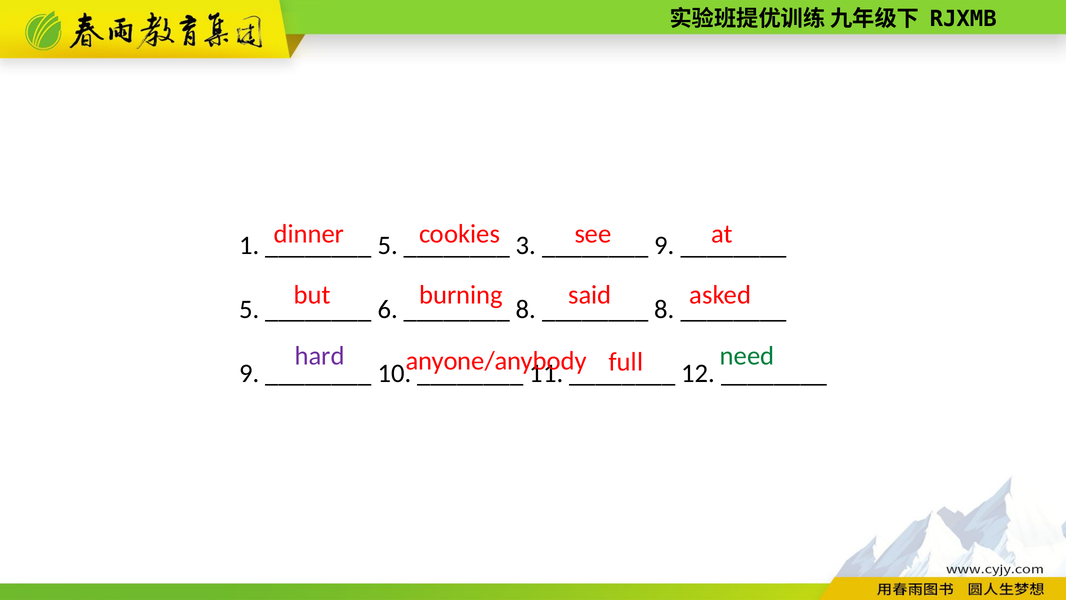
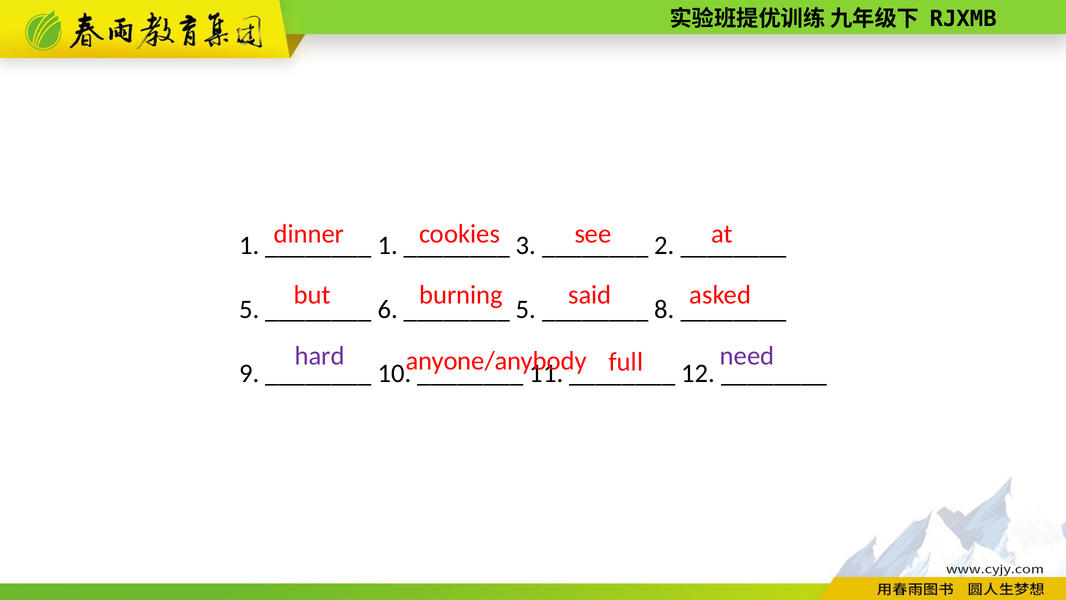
5 at (388, 245): 5 -> 1
9 at (664, 245): 9 -> 2
8 at (526, 309): 8 -> 5
need colour: green -> purple
